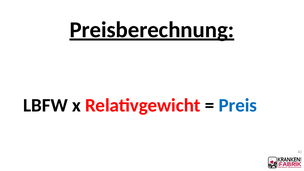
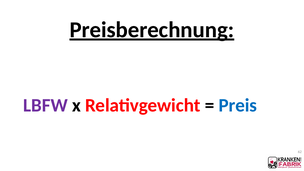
LBFW colour: black -> purple
